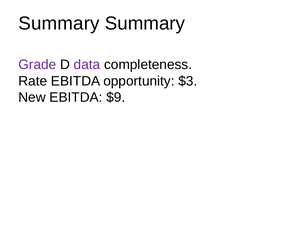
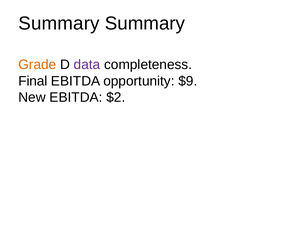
Grade colour: purple -> orange
Rate: Rate -> Final
$3: $3 -> $9
$9: $9 -> $2
